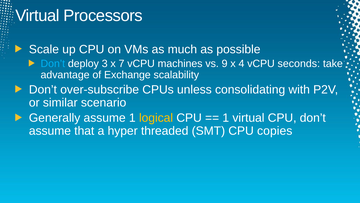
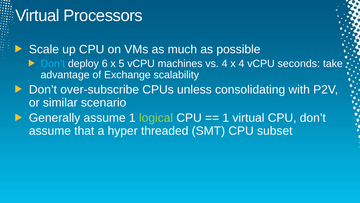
3: 3 -> 6
7: 7 -> 5
vs 9: 9 -> 4
logical colour: yellow -> light green
copies: copies -> subset
